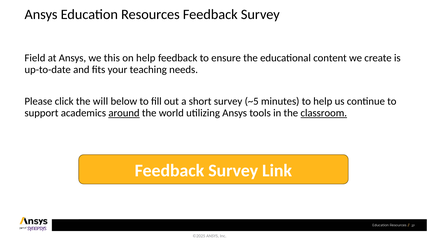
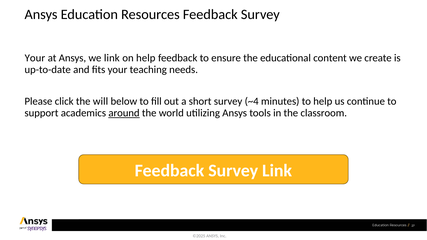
Field at (35, 58): Field -> Your
we this: this -> link
~5: ~5 -> ~4
classroom underline: present -> none
